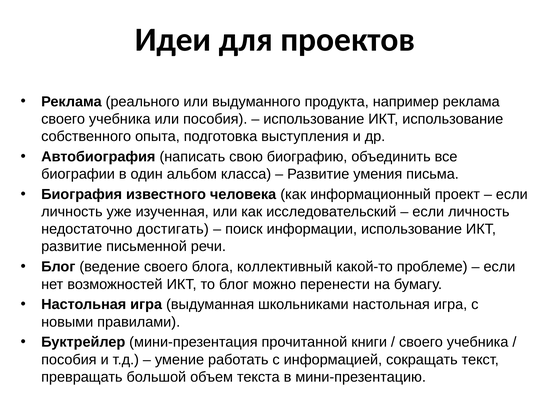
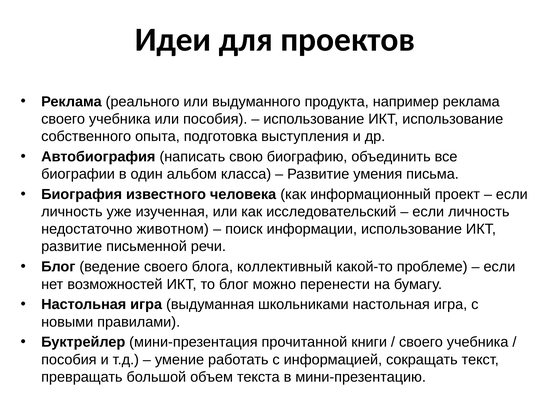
достигать: достигать -> животном
